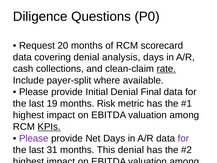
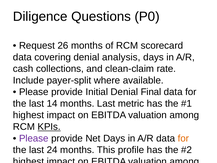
20: 20 -> 26
rate at (166, 69) underline: present -> none
19: 19 -> 14
months Risk: Risk -> Last
for at (183, 138) colour: purple -> orange
31: 31 -> 24
This denial: denial -> profile
